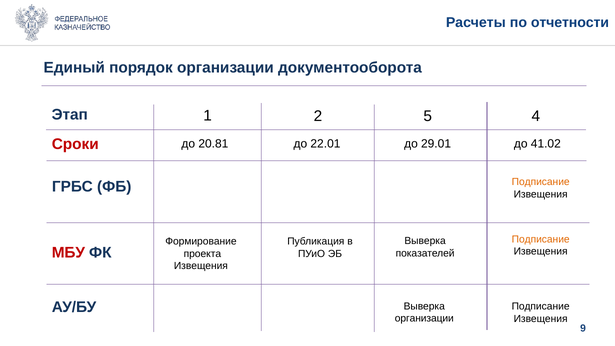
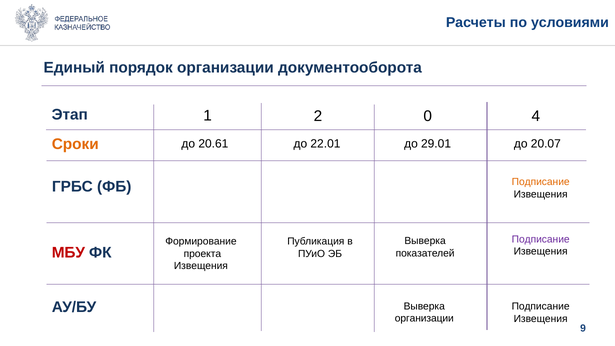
отчетности: отчетности -> условиями
5: 5 -> 0
Сроки colour: red -> orange
20.81: 20.81 -> 20.61
41.02: 41.02 -> 20.07
Подписание at (541, 239) colour: orange -> purple
